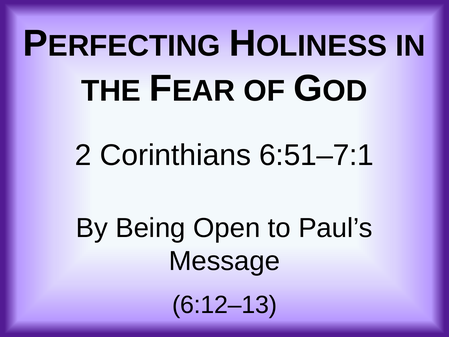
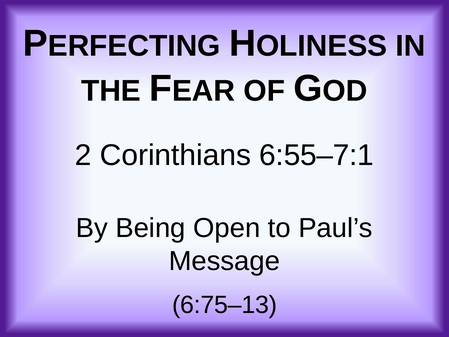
6:51–7:1: 6:51–7:1 -> 6:55–7:1
6:12–13: 6:12–13 -> 6:75–13
